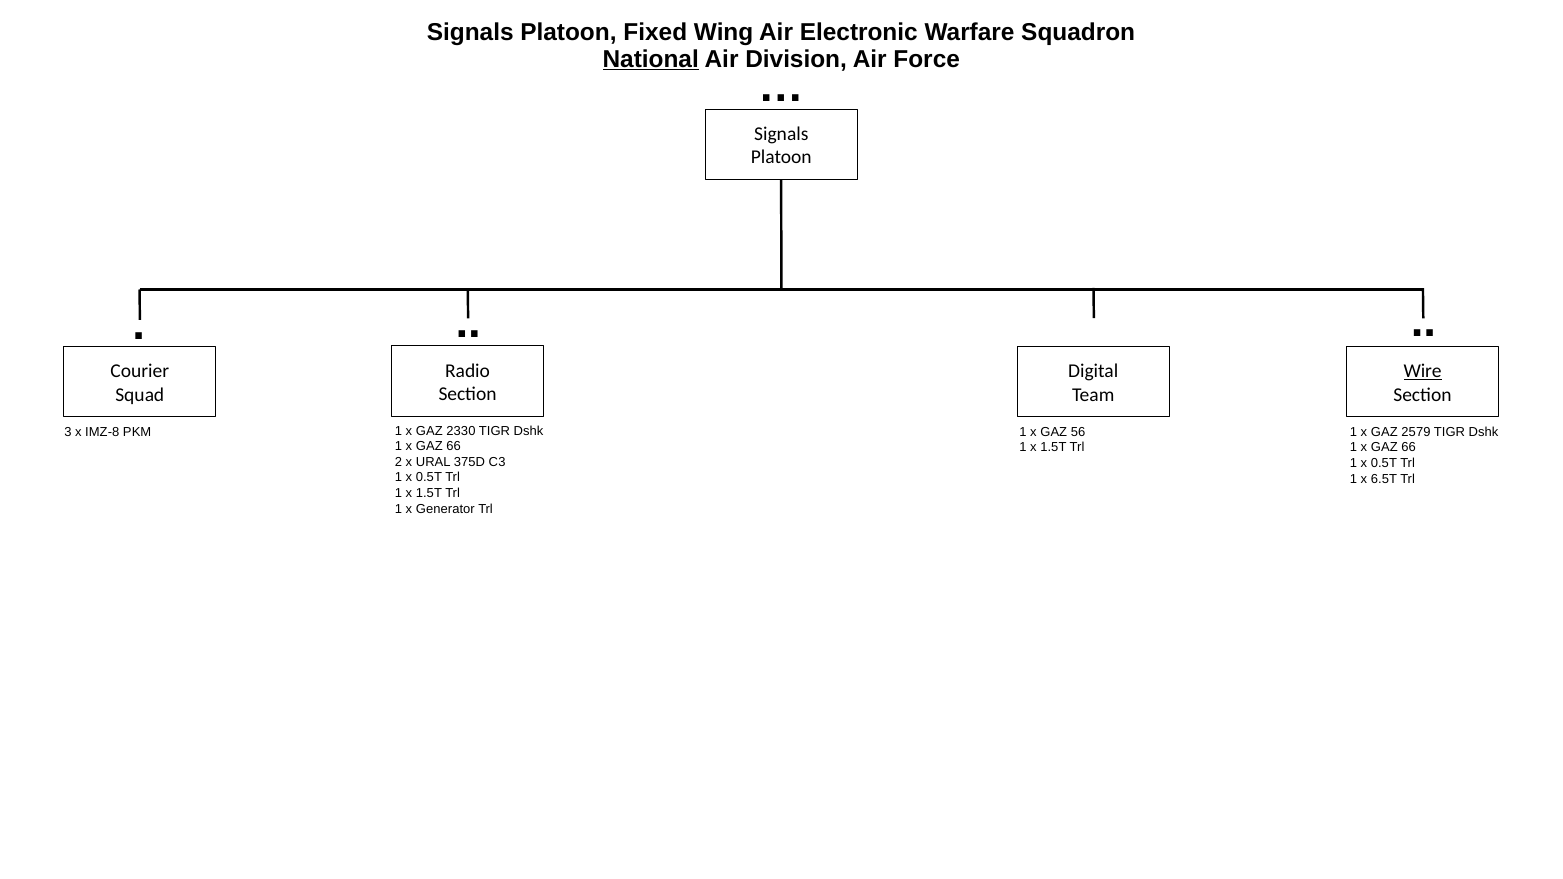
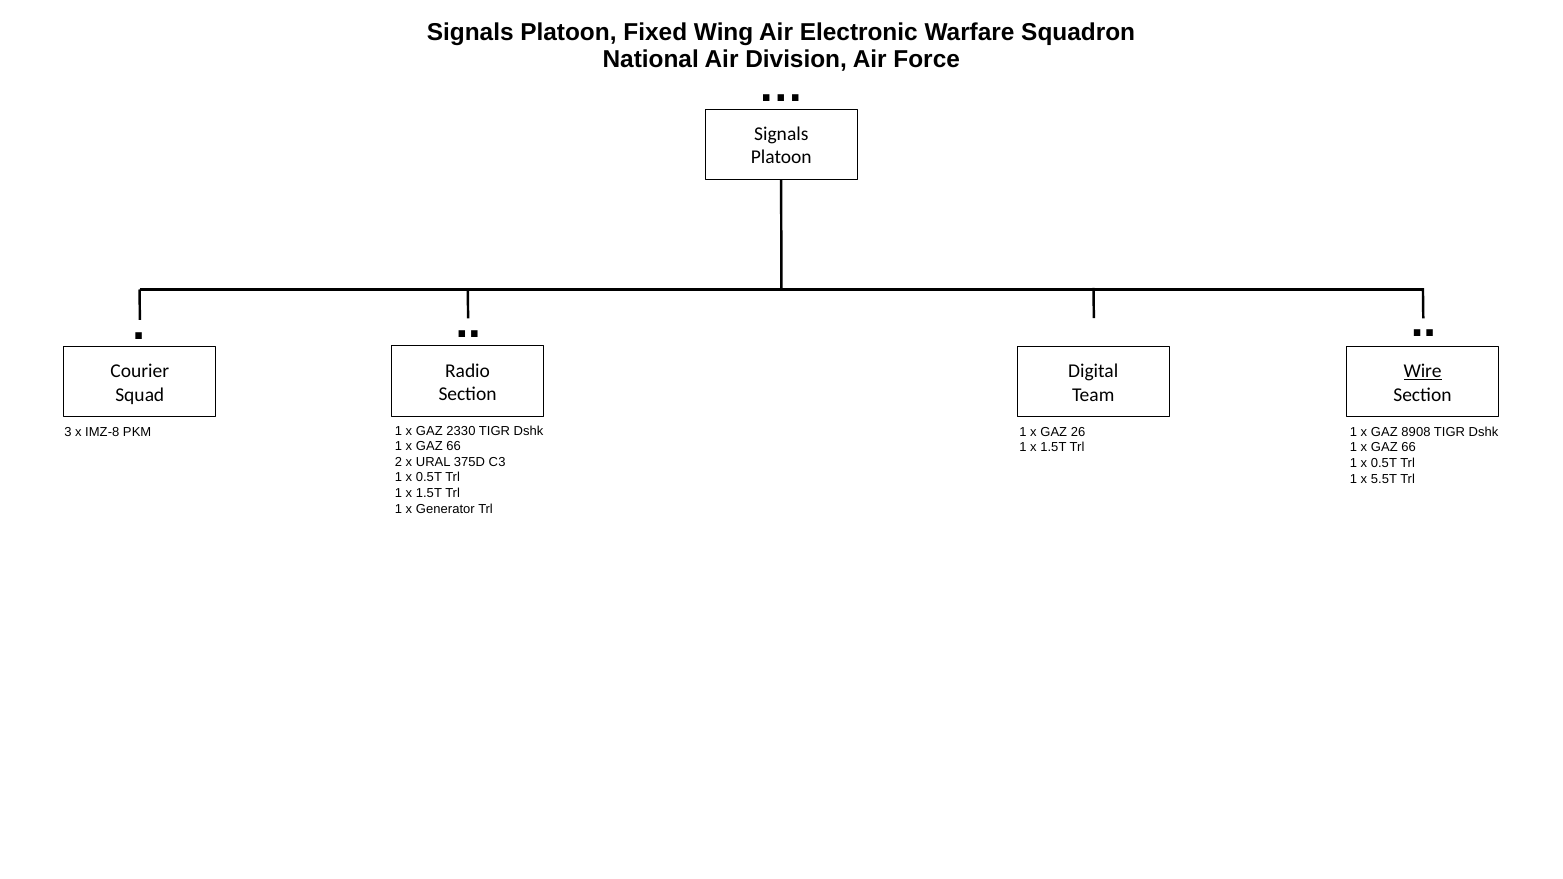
National underline: present -> none
56: 56 -> 26
2579: 2579 -> 8908
6.5T: 6.5T -> 5.5T
